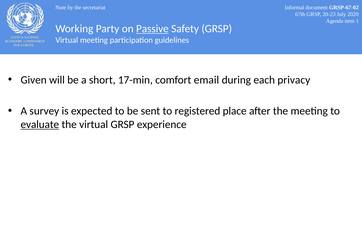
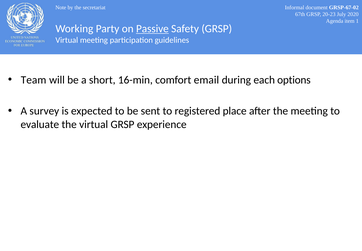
Given: Given -> Team
17-min: 17-min -> 16-min
privacy: privacy -> options
evaluate underline: present -> none
